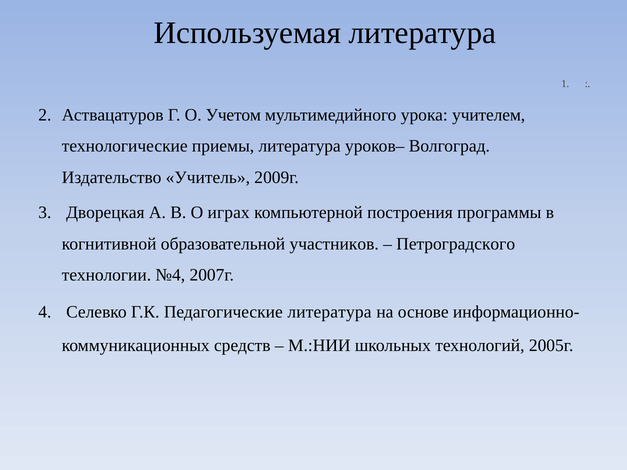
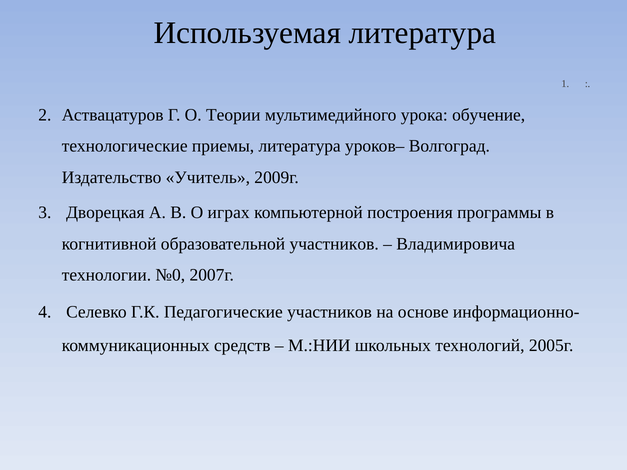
Учетом: Учетом -> Теории
учителем: учителем -> обучение
Петроградского: Петроградского -> Владимировича
№4: №4 -> №0
Педагогические литература: литература -> участников
